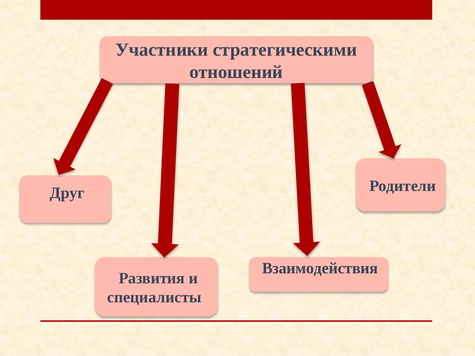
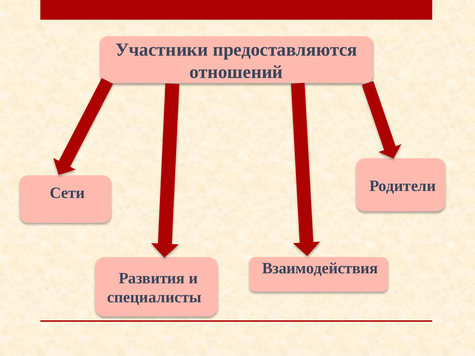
стратегическими: стратегическими -> предоставляются
Друг: Друг -> Сети
